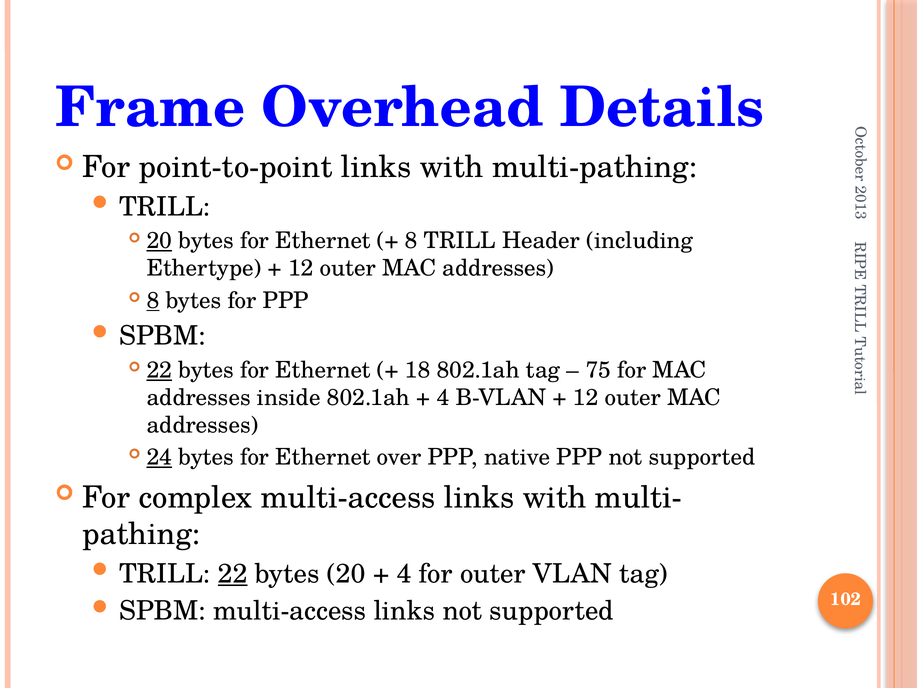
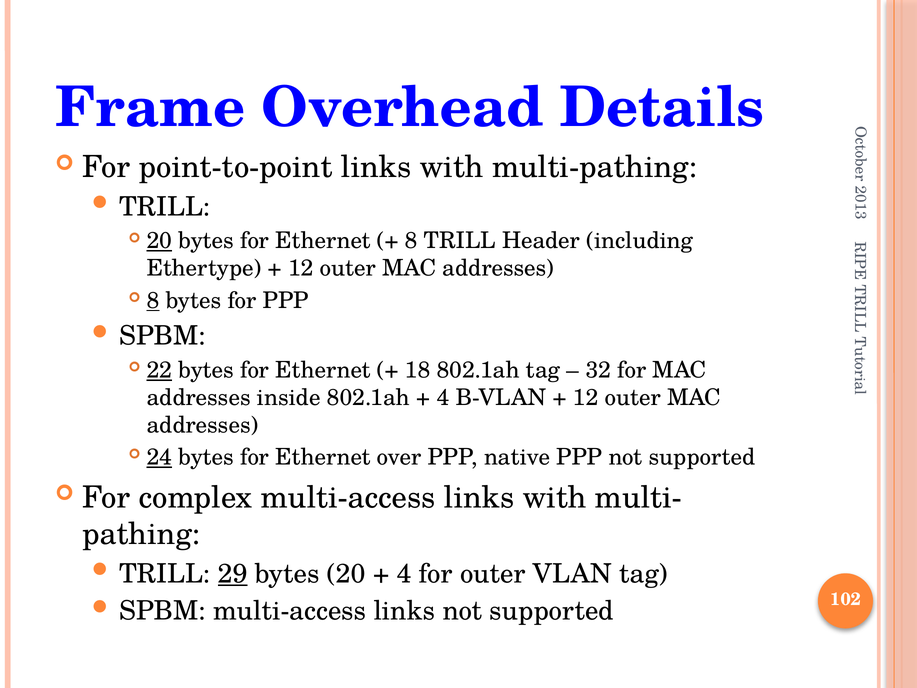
75: 75 -> 32
TRILL 22: 22 -> 29
